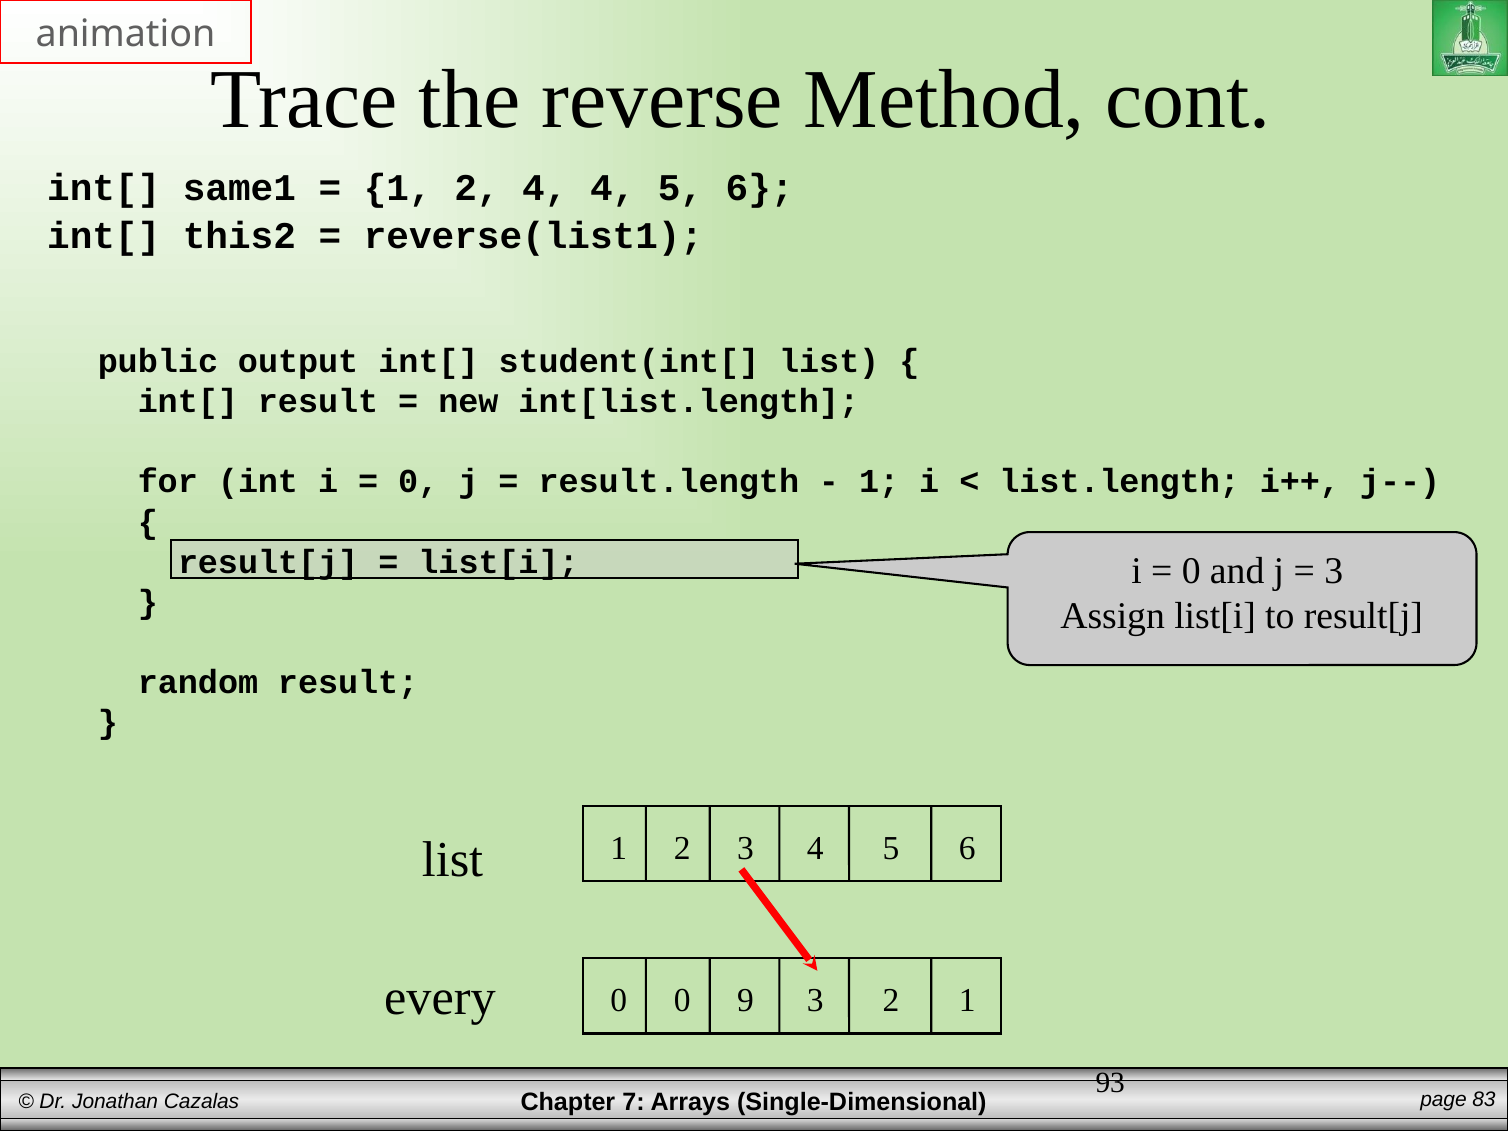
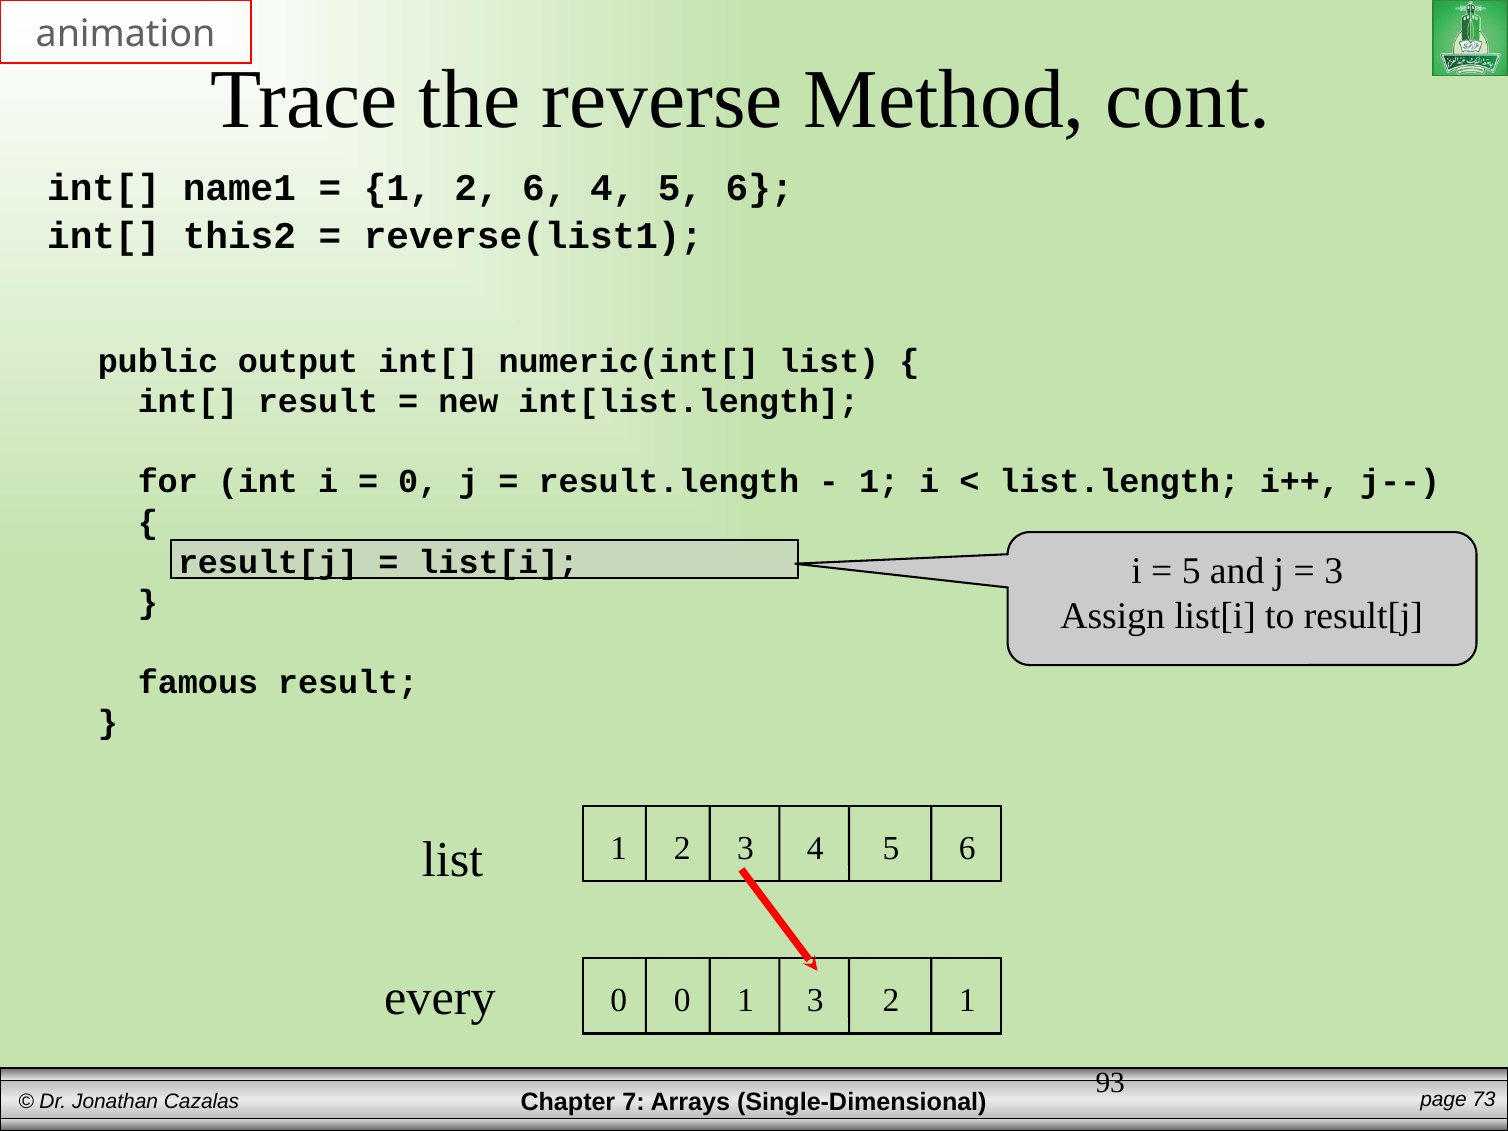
same1: same1 -> name1
2 4: 4 -> 6
student(int[: student(int[ -> numeric(int[
0 at (1191, 571): 0 -> 5
random: random -> famous
0 9: 9 -> 1
83: 83 -> 73
